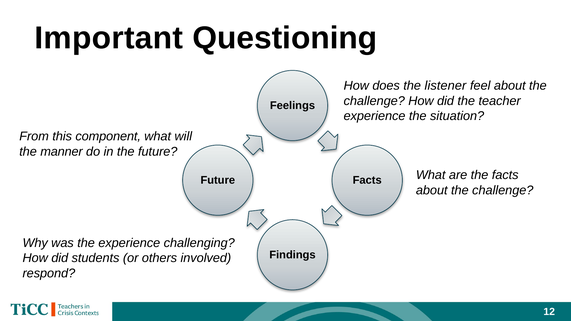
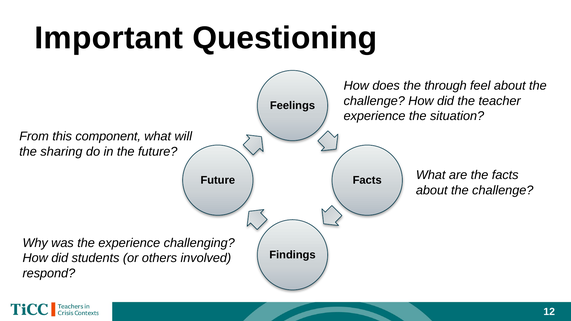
listener: listener -> through
manner: manner -> sharing
